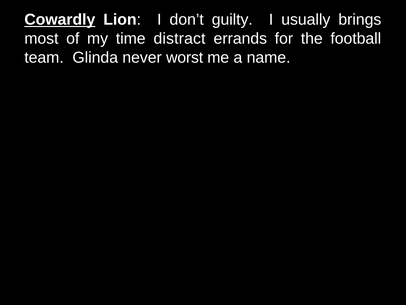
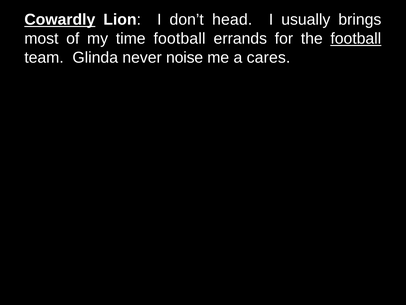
guilty: guilty -> head
time distract: distract -> football
football at (356, 39) underline: none -> present
worst: worst -> noise
name: name -> cares
